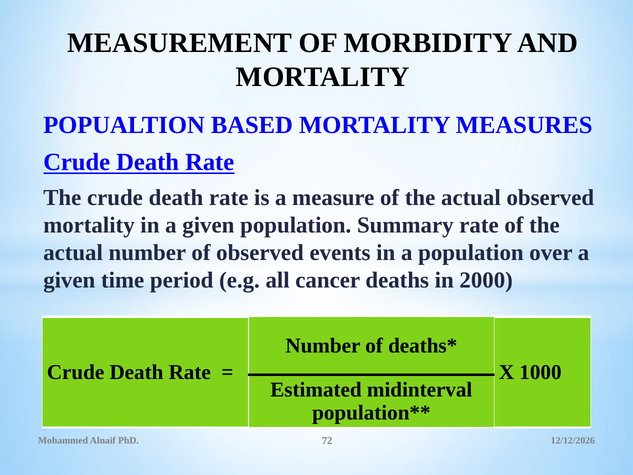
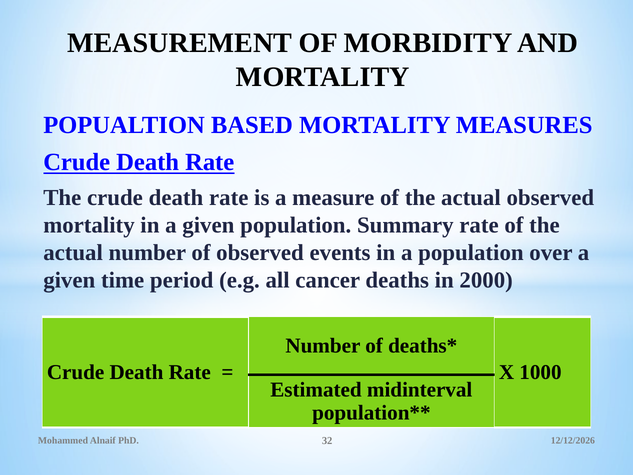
72: 72 -> 32
